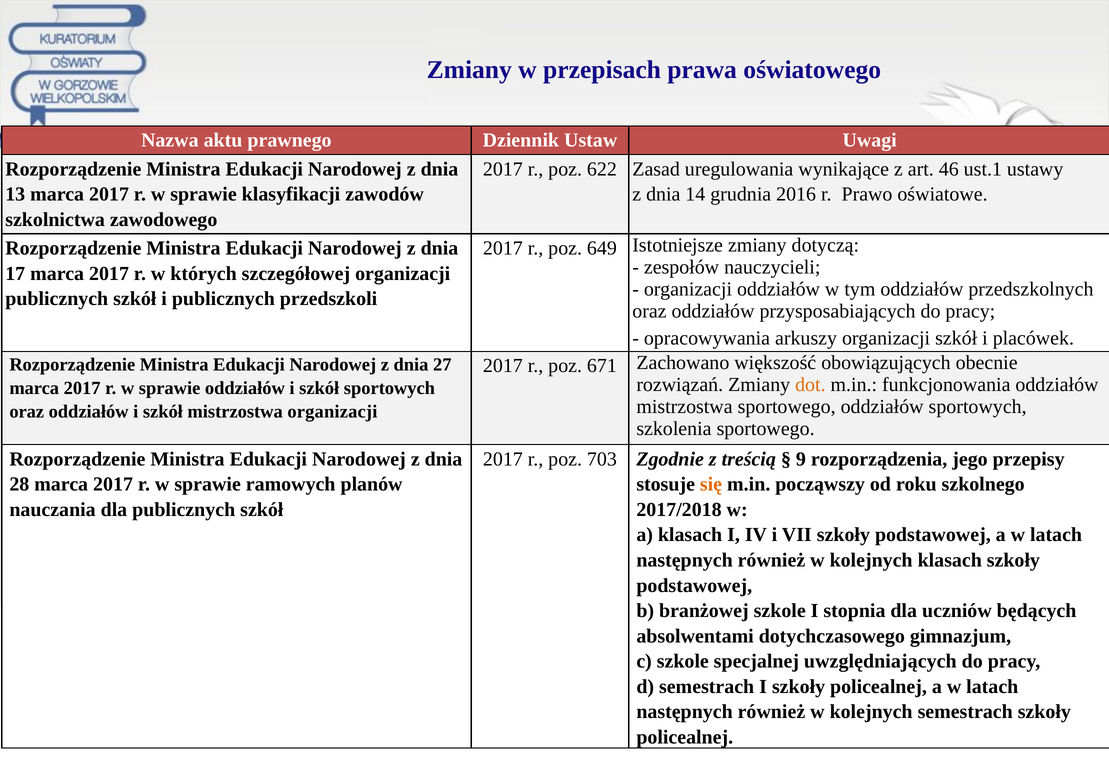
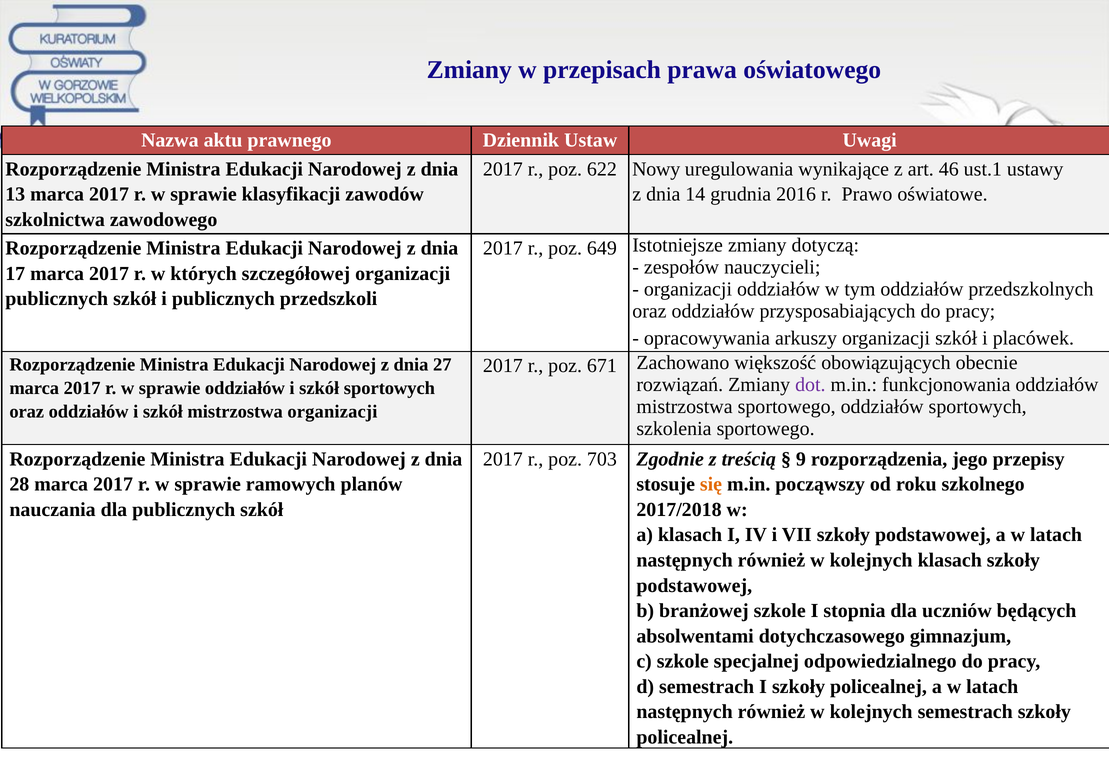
Zasad: Zasad -> Nowy
dot colour: orange -> purple
uwzględniających: uwzględniających -> odpowiedzialnego
